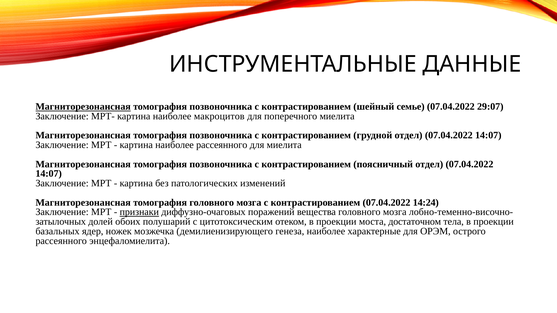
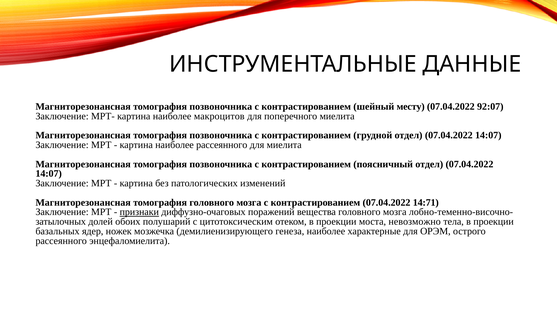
Магниторезонансная at (83, 107) underline: present -> none
семье: семье -> месту
29:07: 29:07 -> 92:07
14:24: 14:24 -> 14:71
достаточном: достаточном -> невозможно
